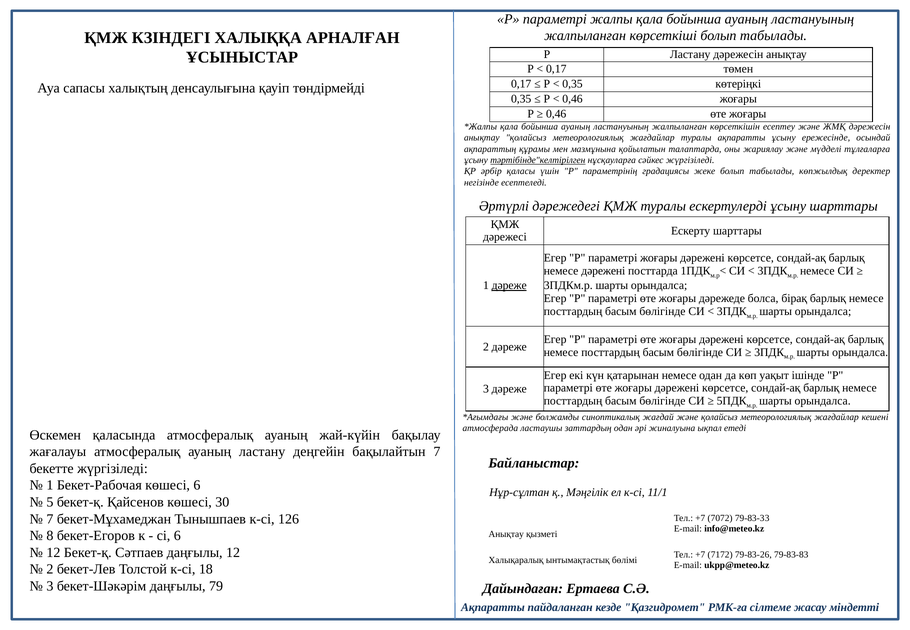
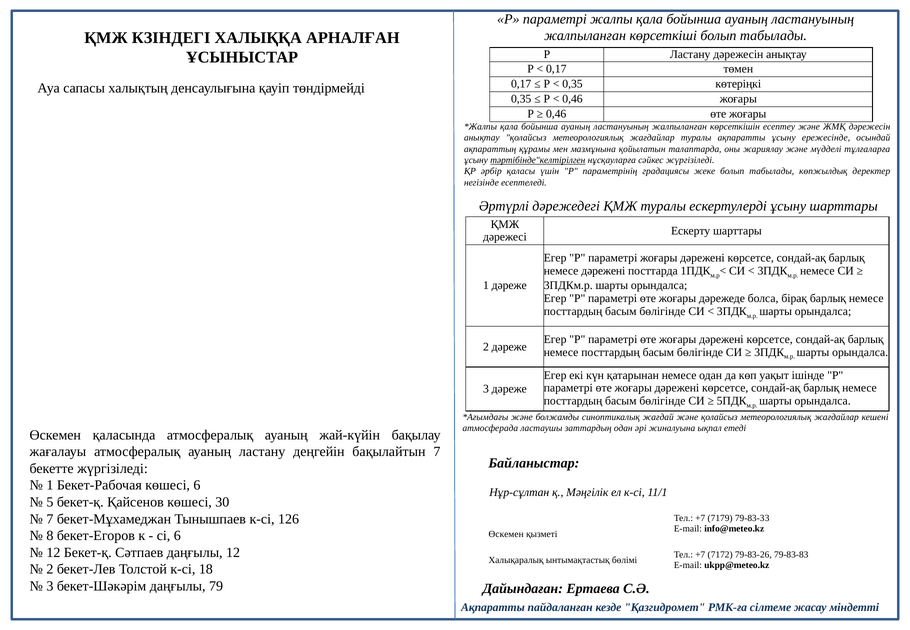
дәреже at (509, 285) underline: present -> none
7072: 7072 -> 7179
Анықтау at (506, 534): Анықтау -> Өскемен
